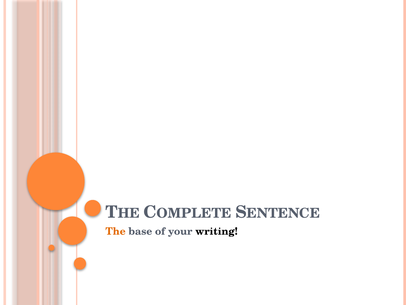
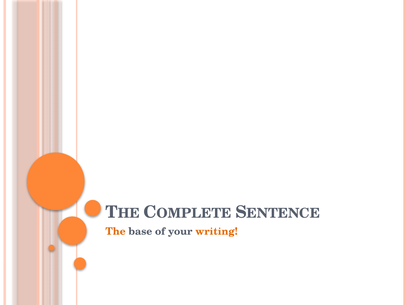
writing colour: black -> orange
